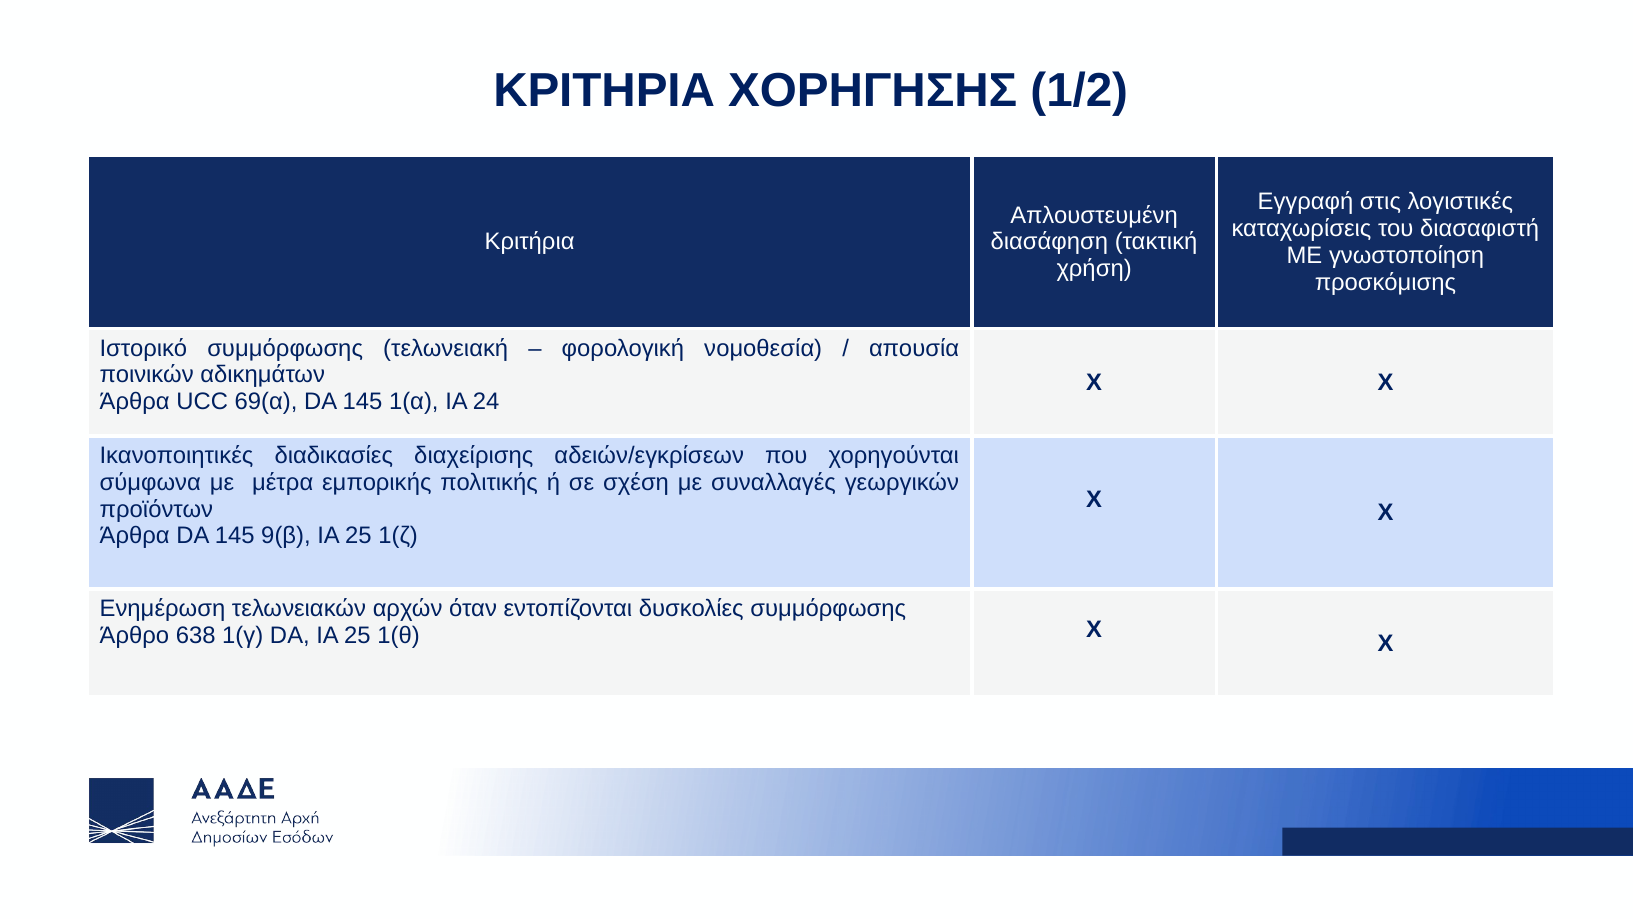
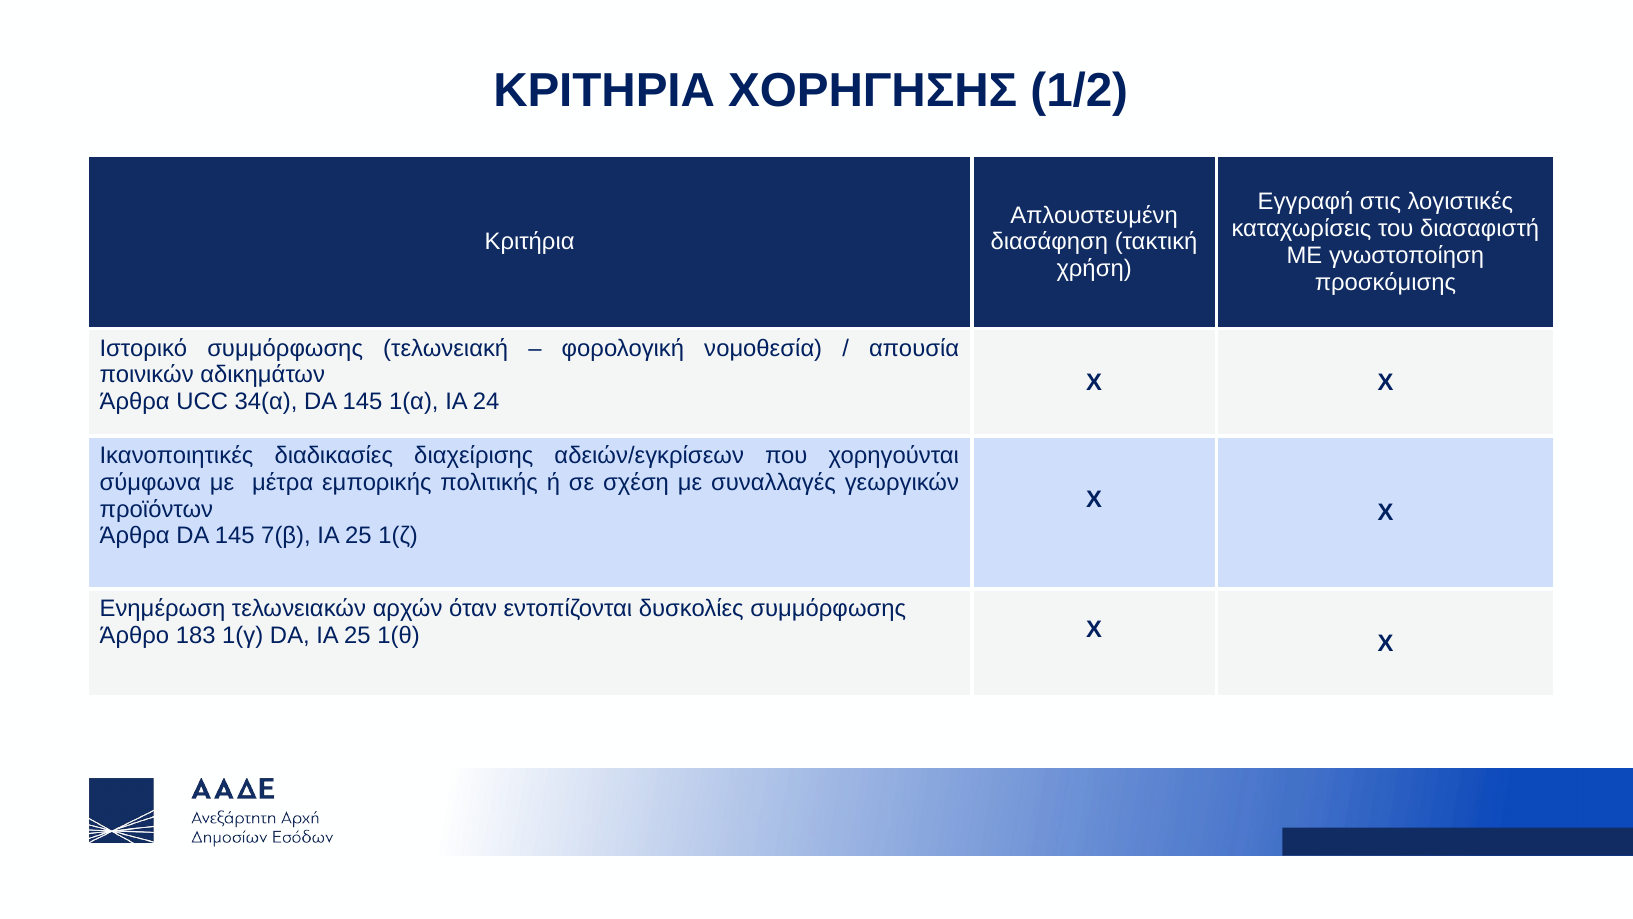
69(α: 69(α -> 34(α
9(β: 9(β -> 7(β
638: 638 -> 183
